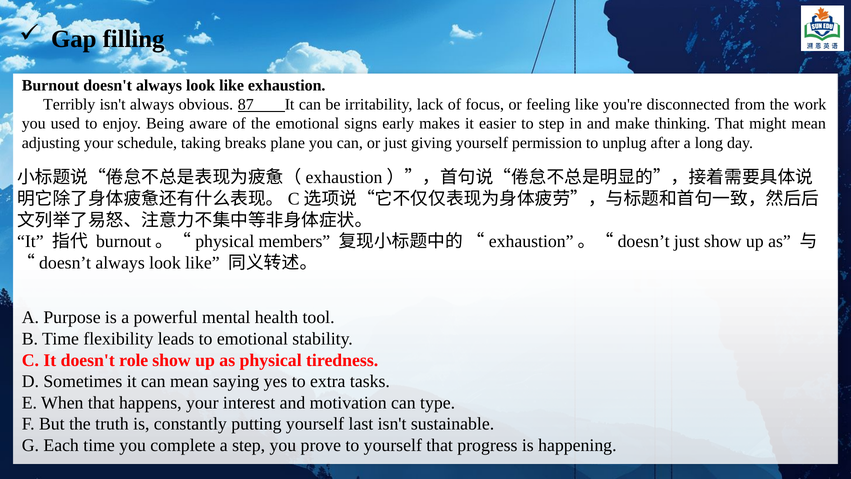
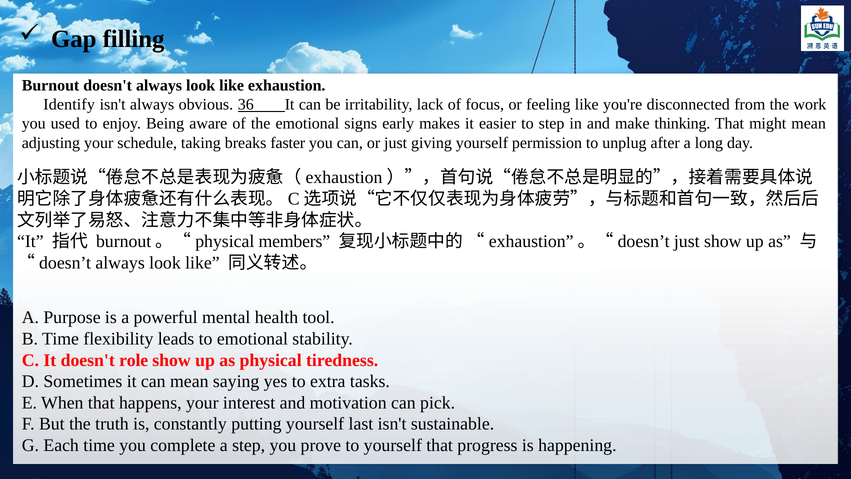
Terribly: Terribly -> Identify
87: 87 -> 36
plane: plane -> faster
type: type -> pick
